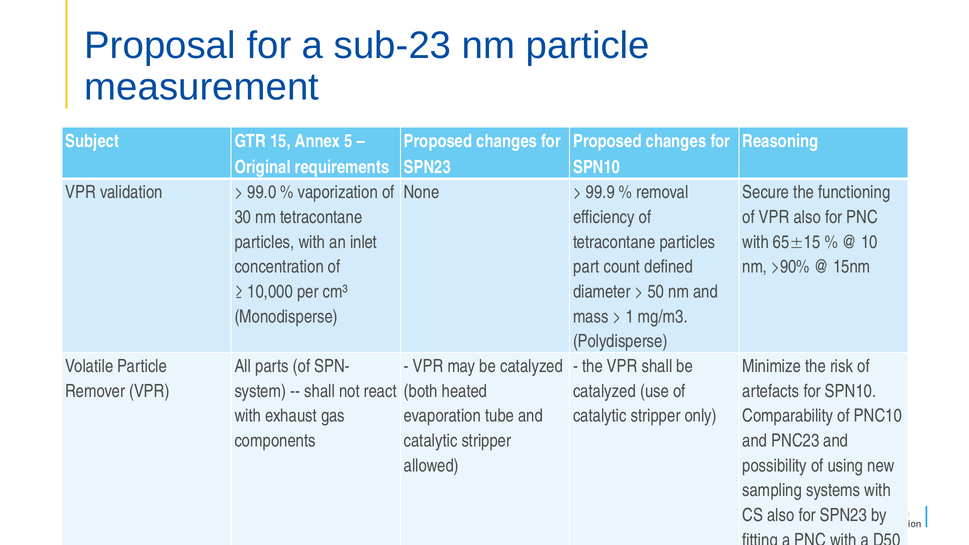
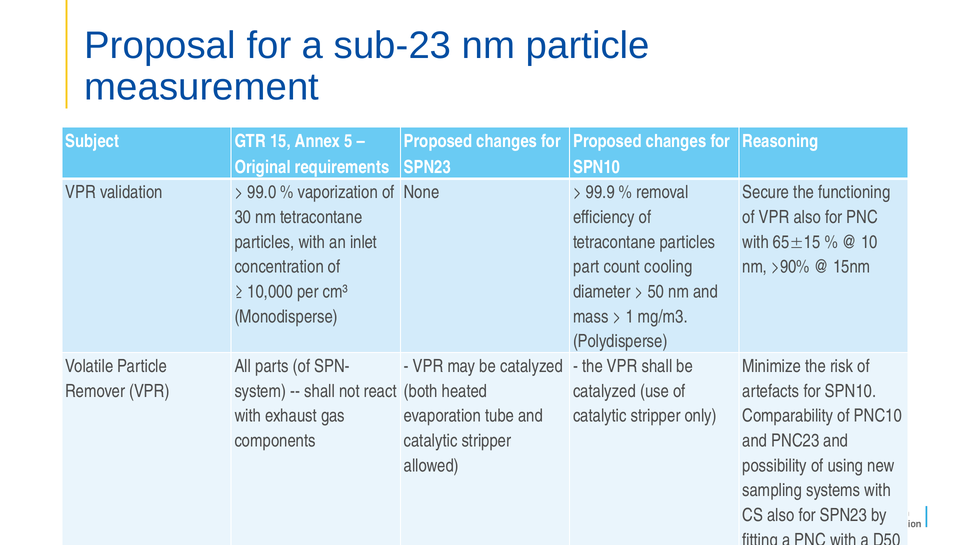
defined: defined -> cooling
